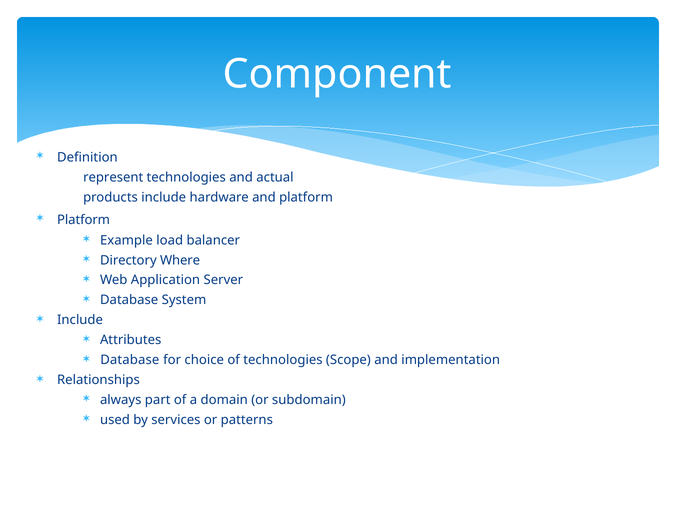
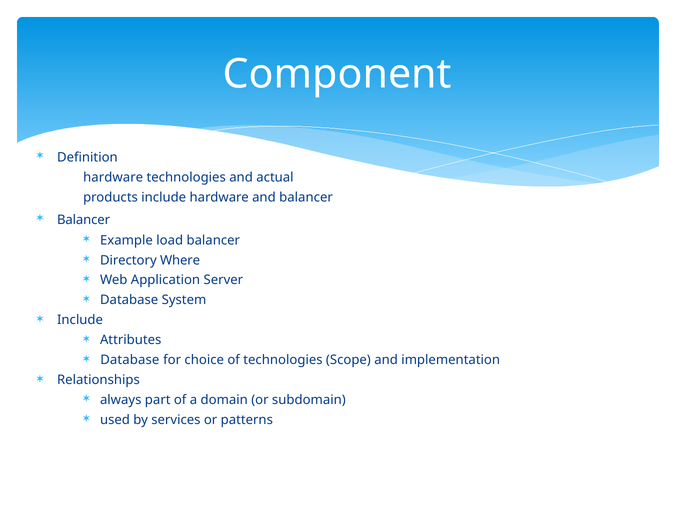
represent at (113, 178): represent -> hardware
and platform: platform -> balancer
Platform at (84, 220): Platform -> Balancer
